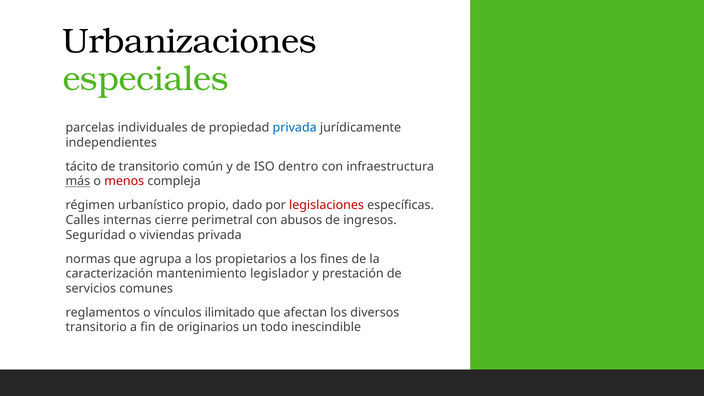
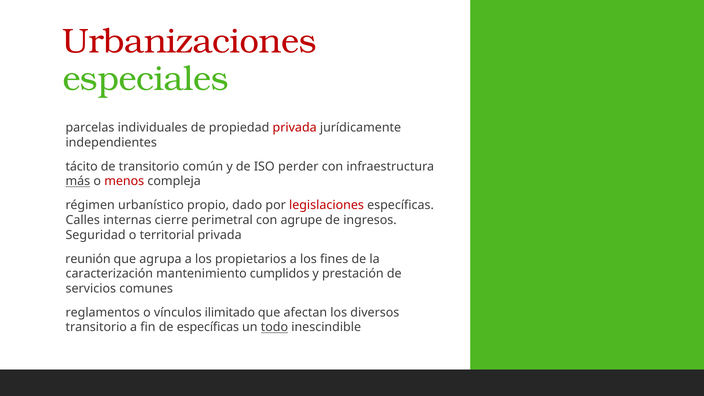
Urbanizaciones colour: black -> red
privada at (295, 128) colour: blue -> red
dentro: dentro -> perder
abusos: abusos -> agrupe
viviendas: viviendas -> territorial
normas: normas -> reunión
legislador: legislador -> cumplidos
de originarios: originarios -> específicas
todo underline: none -> present
